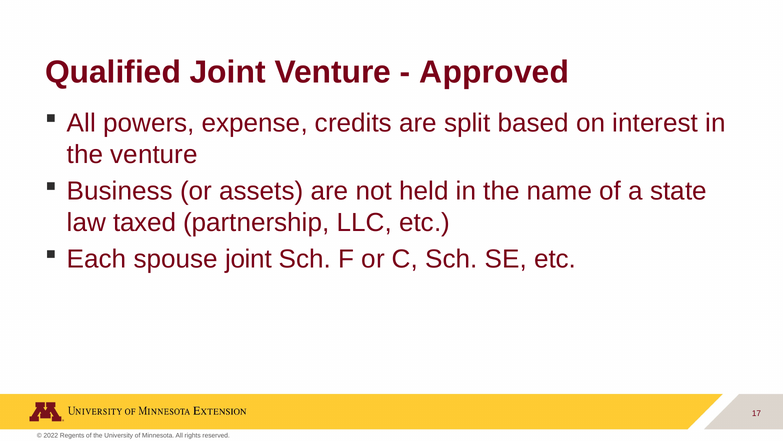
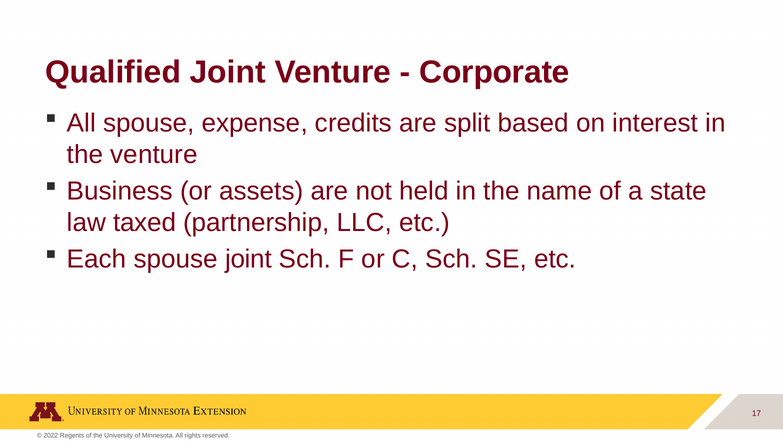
Approved: Approved -> Corporate
All powers: powers -> spouse
